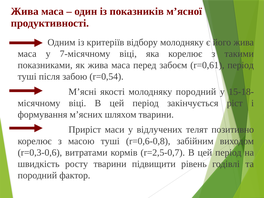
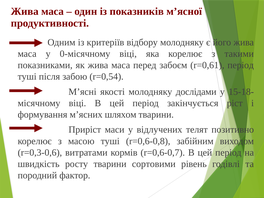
7-місячному: 7-місячному -> 0-місячному
молодняку породний: породний -> дослідами
r=2,5-0,7: r=2,5-0,7 -> r=0,6-0,7
підвищити: підвищити -> сортовими
